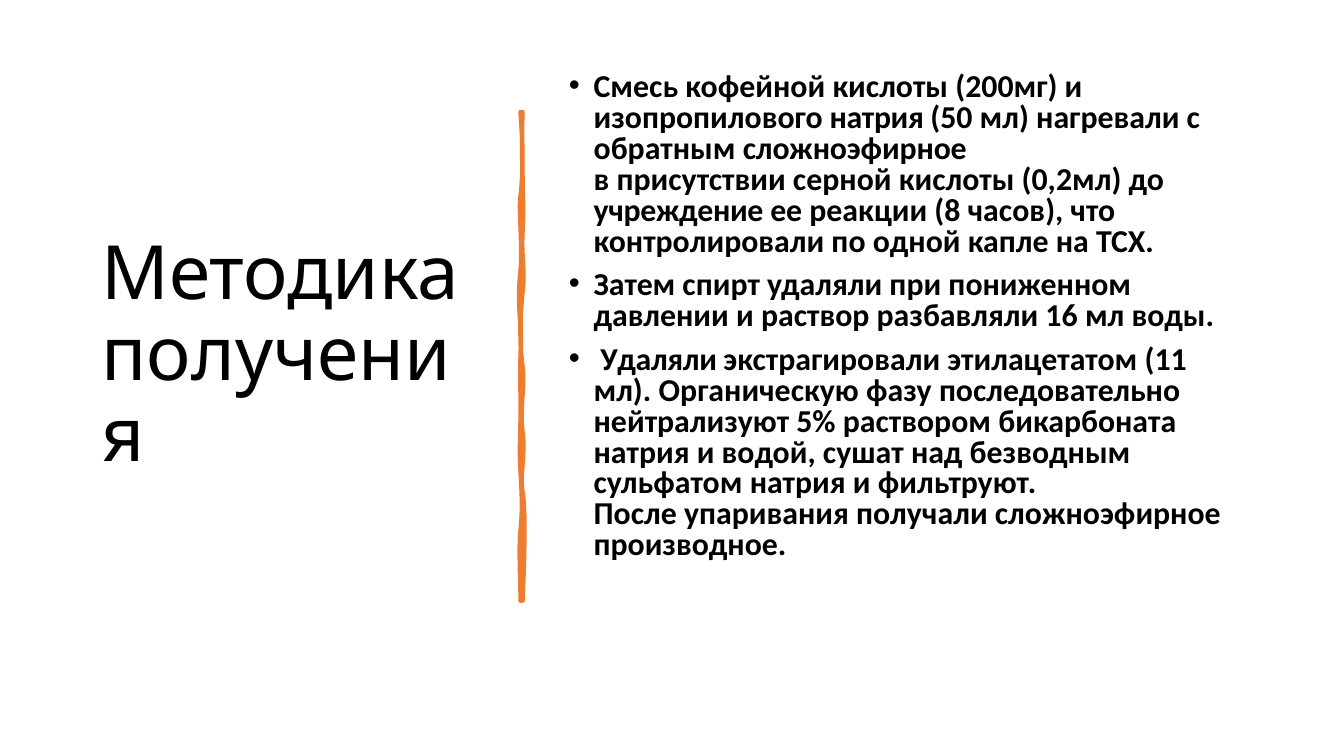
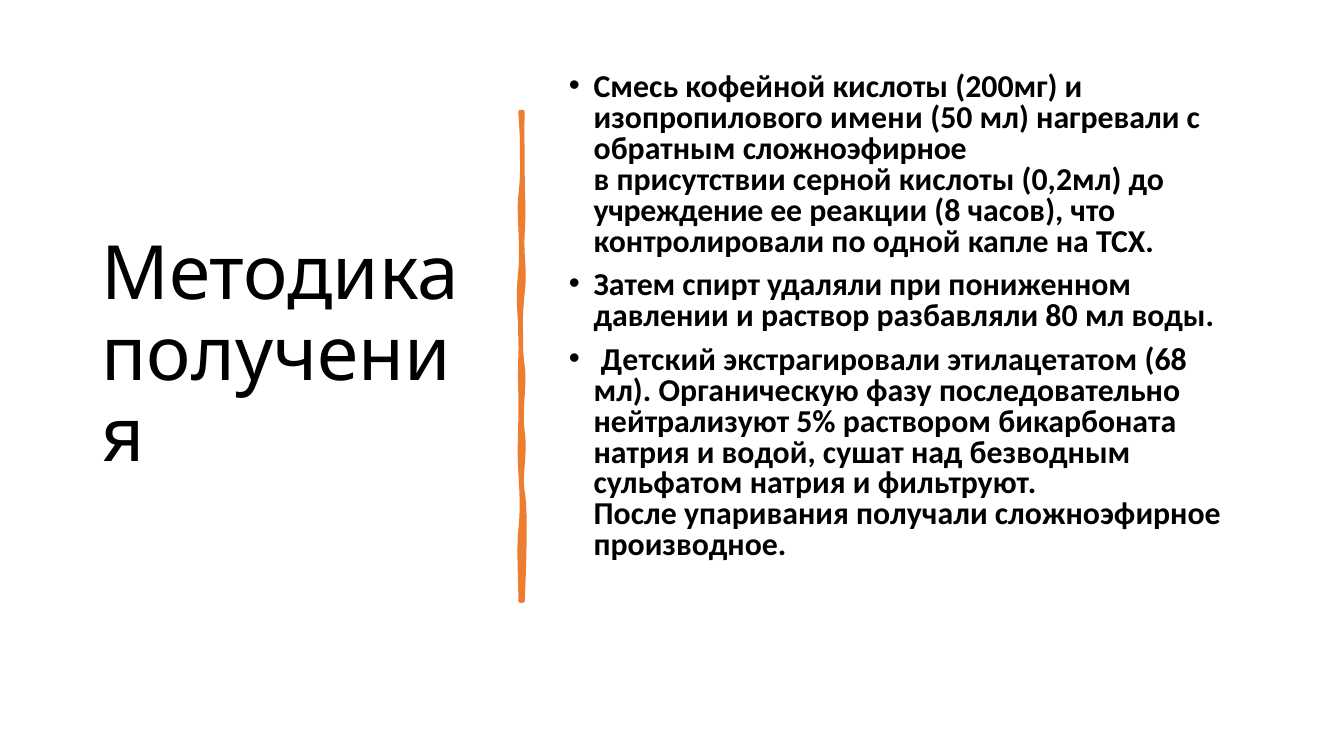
изопропилового натрия: натрия -> имени
16: 16 -> 80
Удаляли at (659, 360): Удаляли -> Детский
11: 11 -> 68
